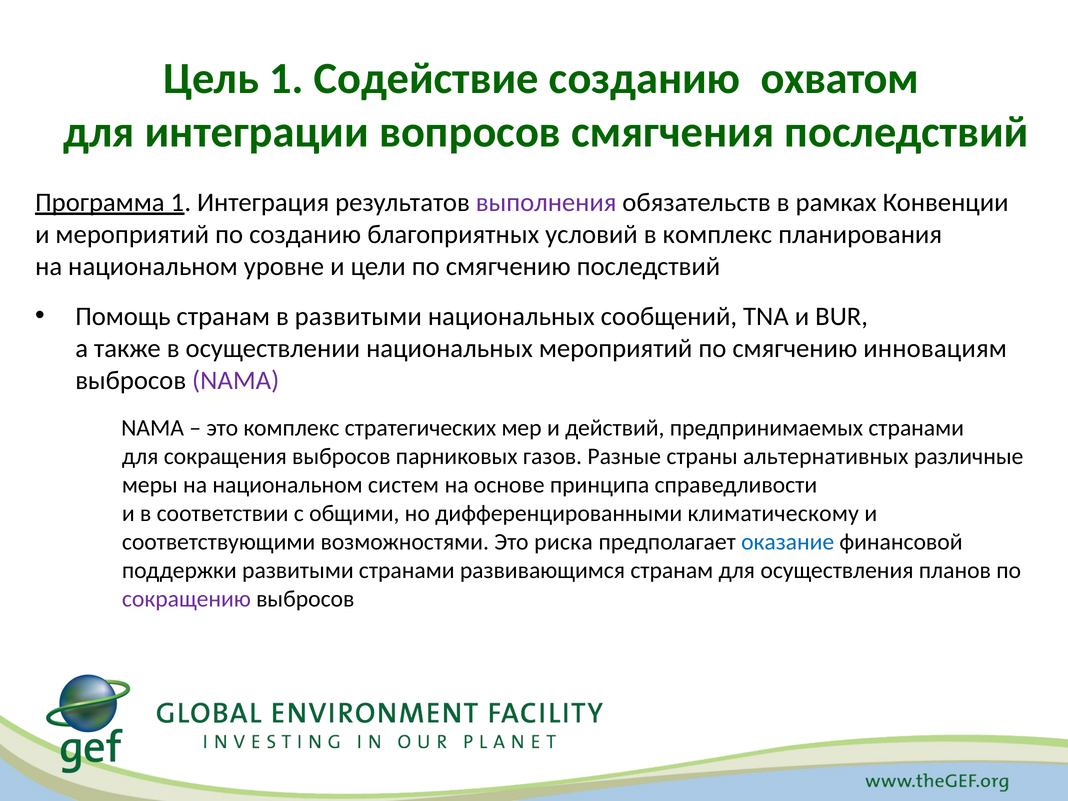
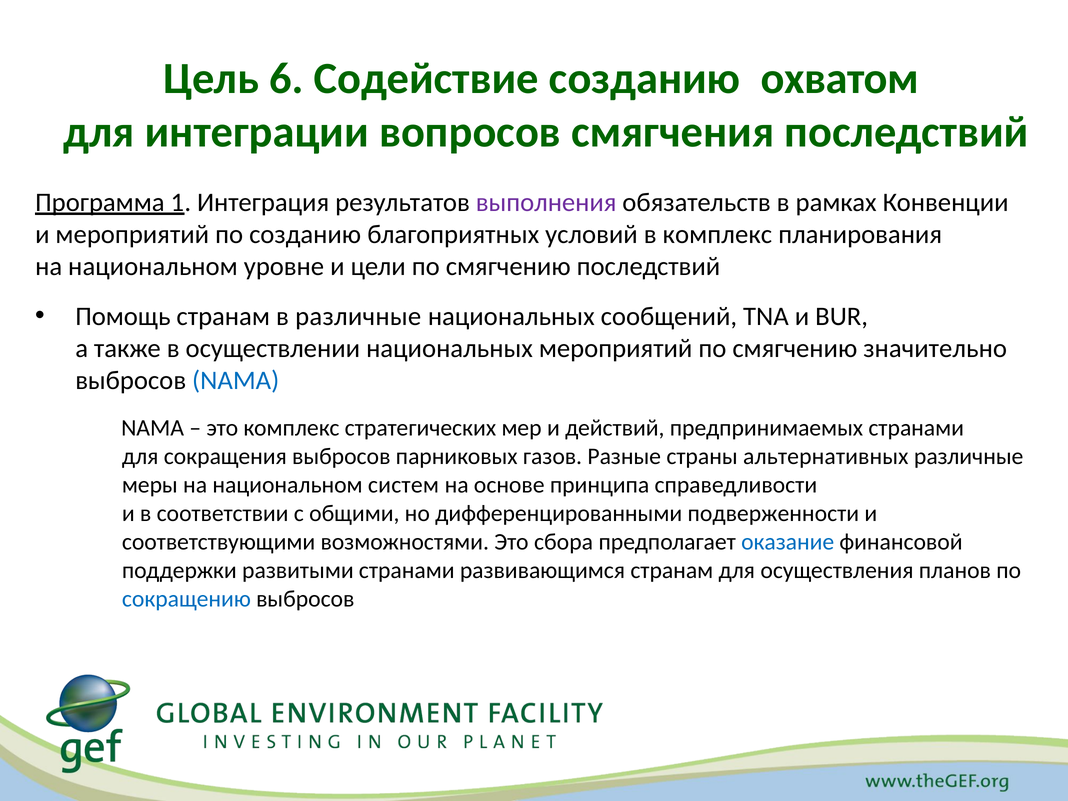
Цель 1: 1 -> 6
в развитыми: развитыми -> различные
инновациям: инновациям -> значительно
NAMA at (236, 380) colour: purple -> blue
климатическому: климатическому -> подверженности
риска: риска -> сбора
сокращению colour: purple -> blue
